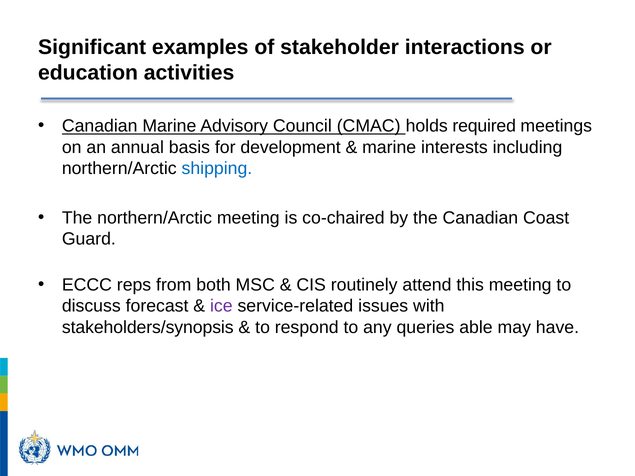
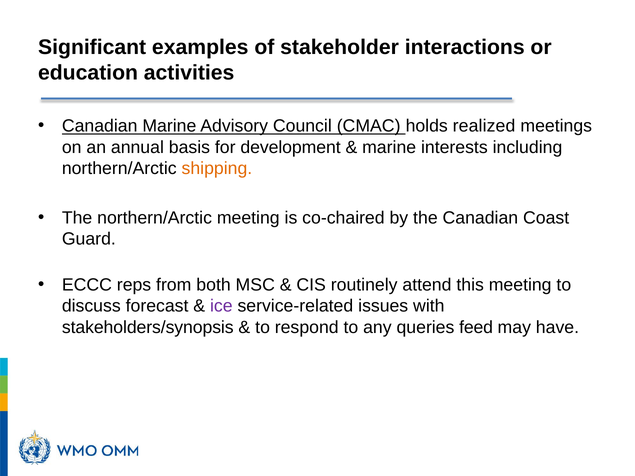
required: required -> realized
shipping colour: blue -> orange
able: able -> feed
